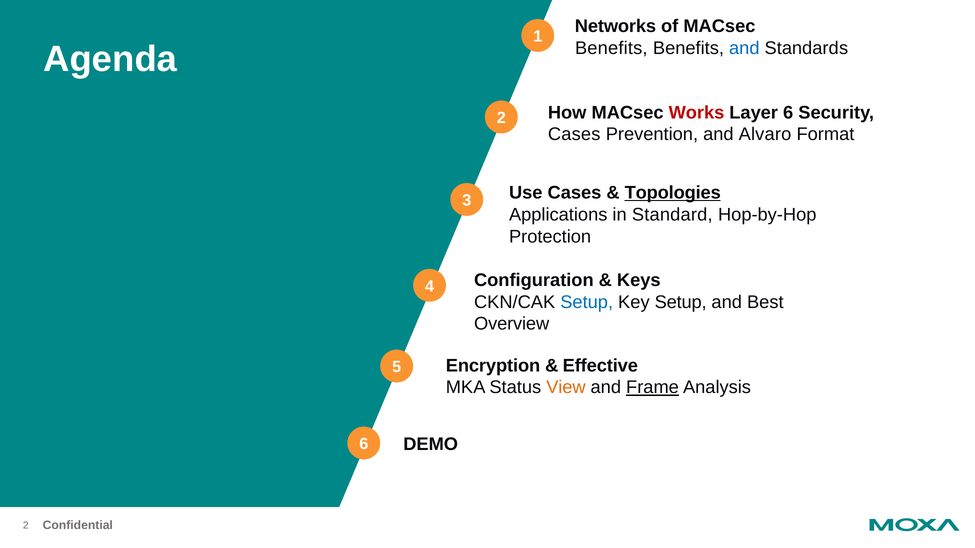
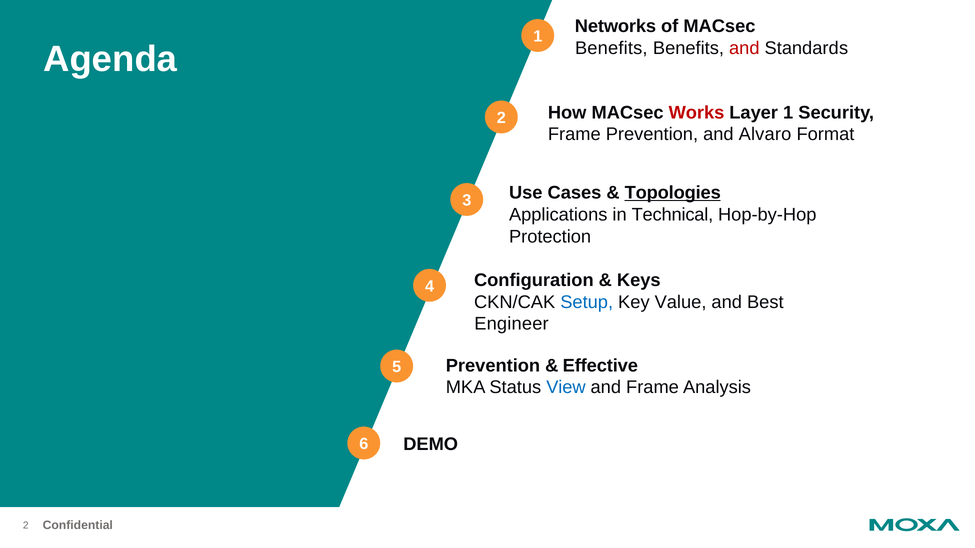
and at (744, 48) colour: blue -> red
Layer 6: 6 -> 1
Cases at (574, 135): Cases -> Frame
Standard: Standard -> Technical
Key Setup: Setup -> Value
Overview: Overview -> Engineer
Encryption at (493, 366): Encryption -> Prevention
View colour: orange -> blue
Frame at (653, 388) underline: present -> none
